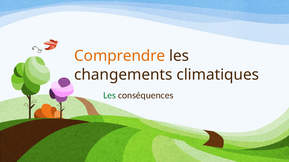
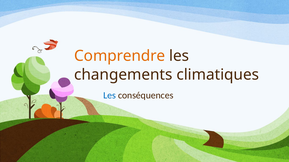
Les at (110, 96) colour: green -> blue
